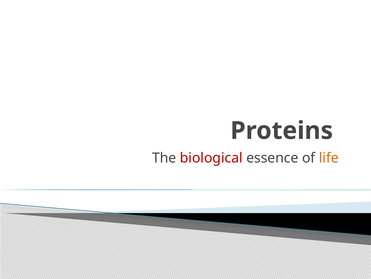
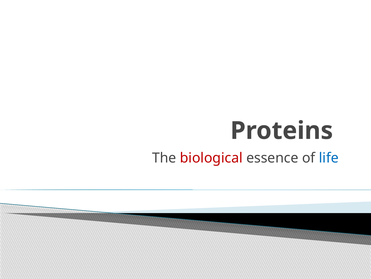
life colour: orange -> blue
